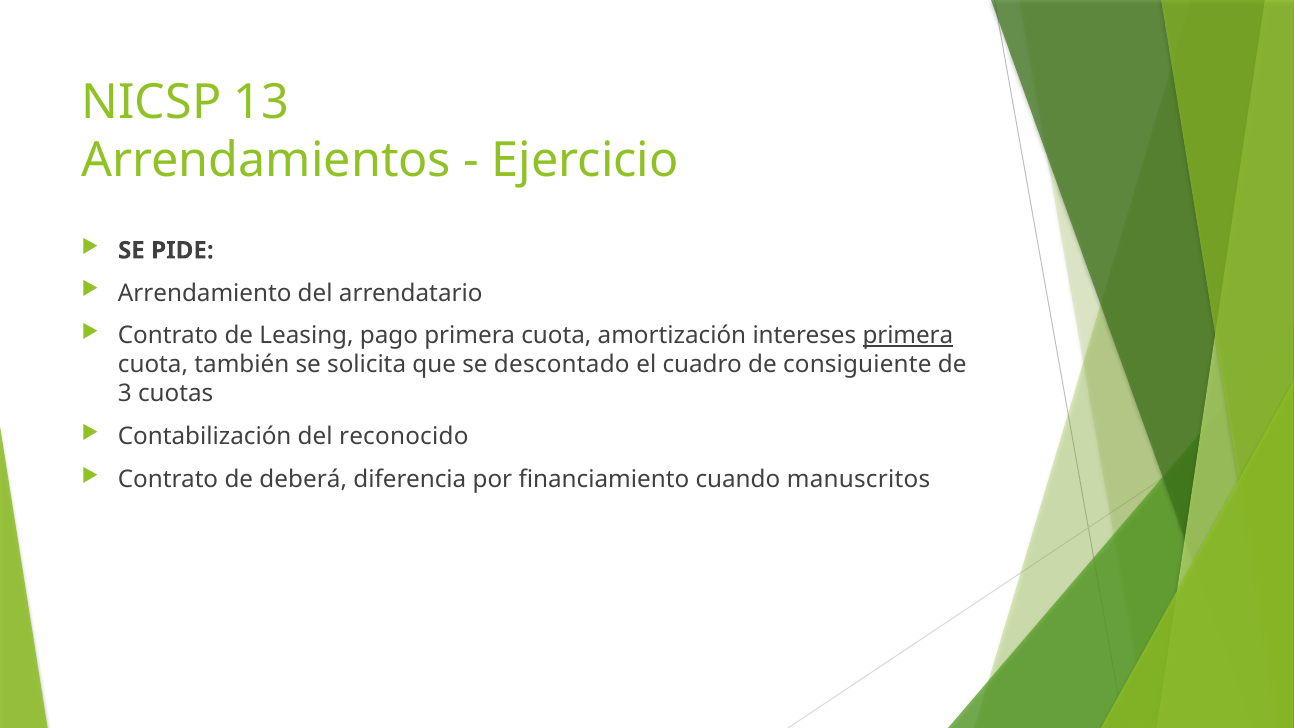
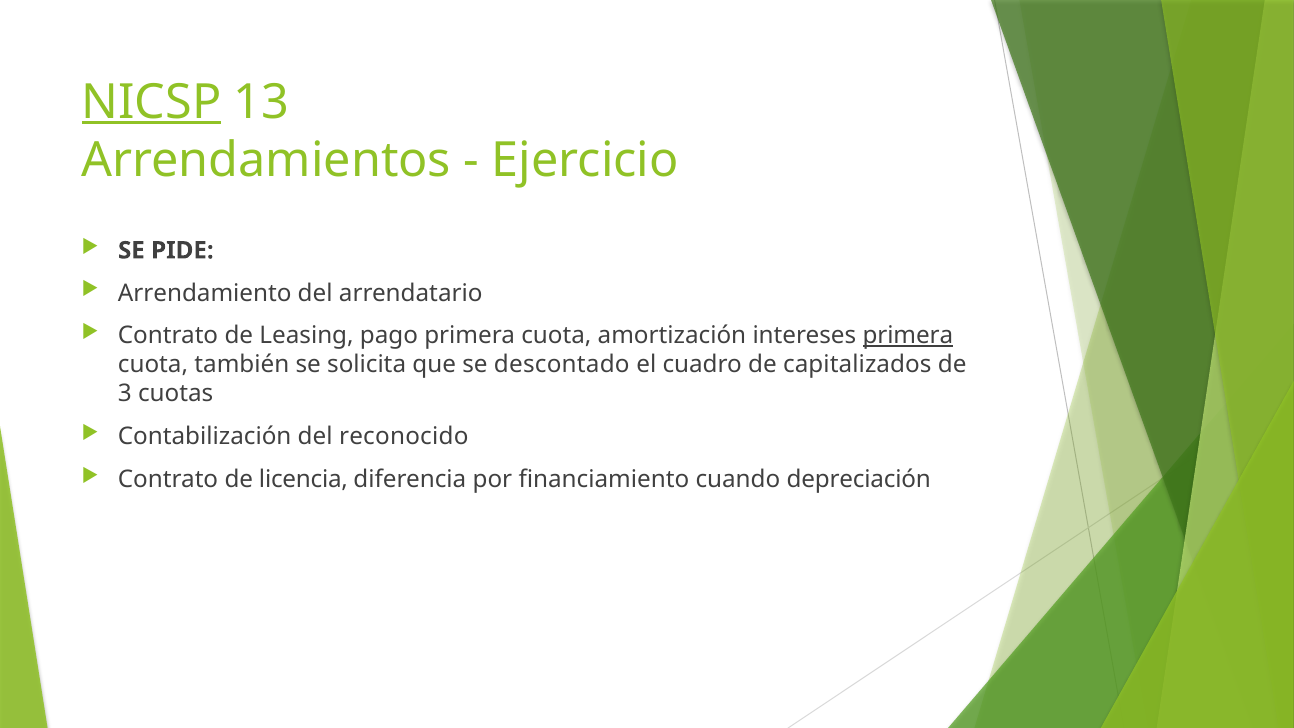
NICSP underline: none -> present
consiguiente: consiguiente -> capitalizados
deberá: deberá -> licencia
manuscritos: manuscritos -> depreciación
